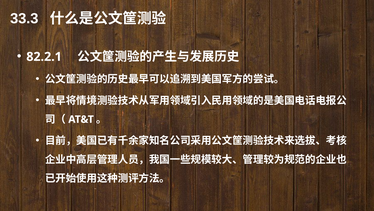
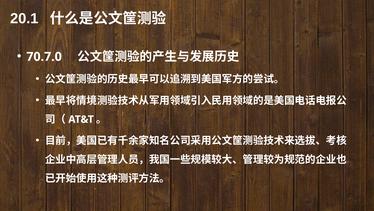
33.3: 33.3 -> 20.1
82.2.1: 82.2.1 -> 70.7.0
